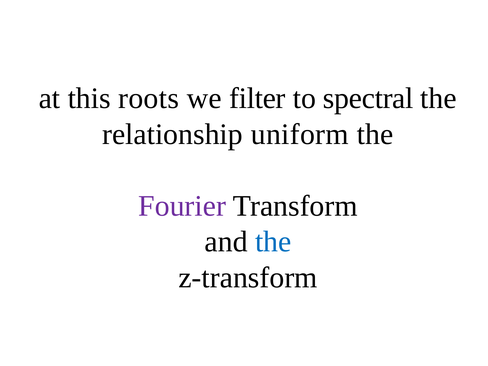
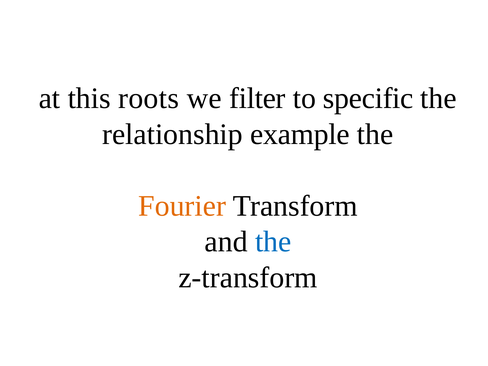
spectral: spectral -> specific
uniform: uniform -> example
Fourier colour: purple -> orange
